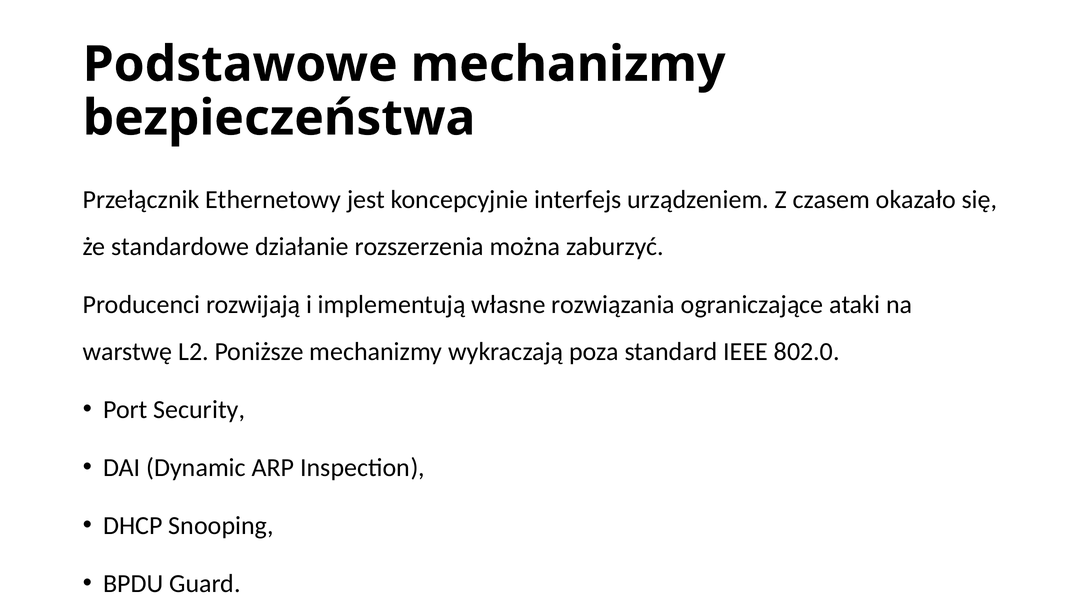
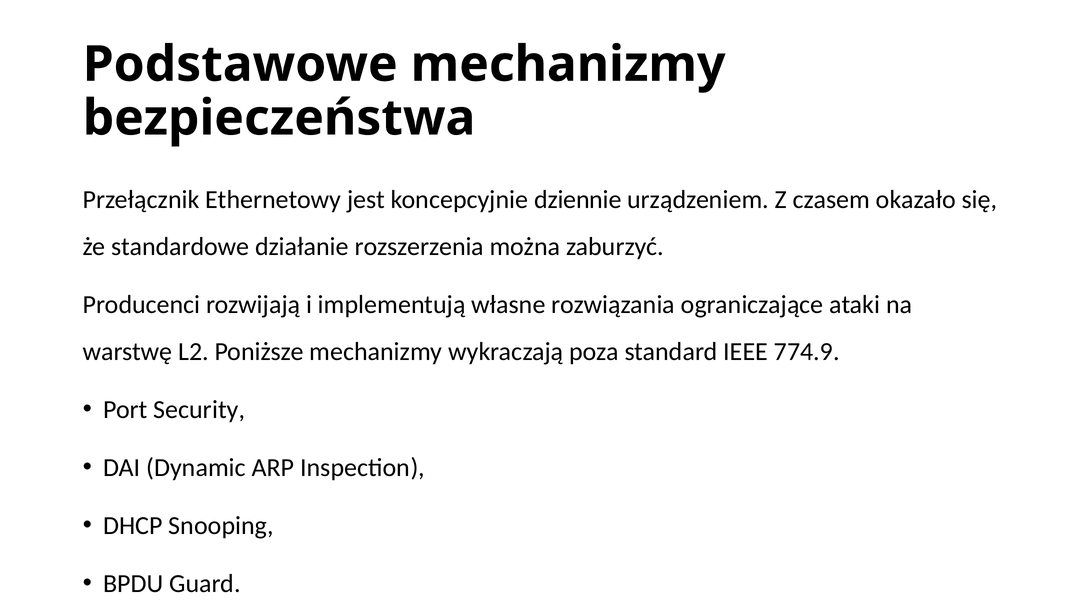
interfejs: interfejs -> dziennie
802.0: 802.0 -> 774.9
